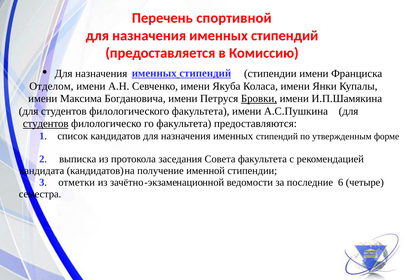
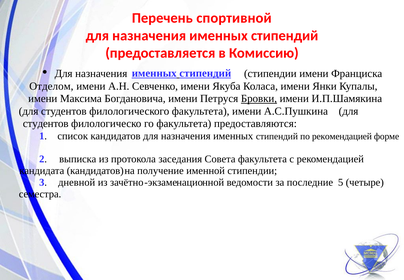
студентов at (46, 124) underline: present -> none
по утвержденным: утвержденным -> рекомендацией
отметки: отметки -> дневной
6: 6 -> 5
